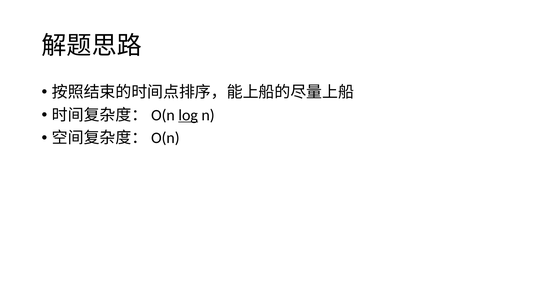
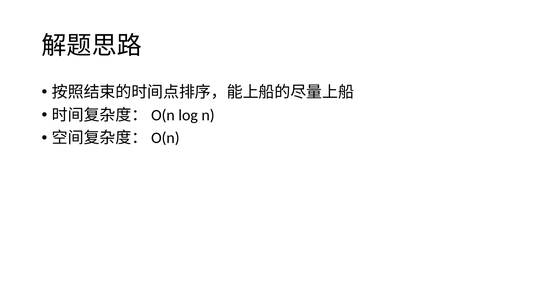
log underline: present -> none
